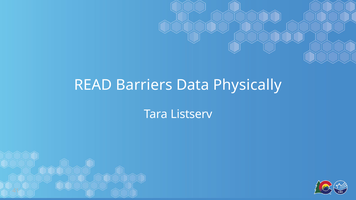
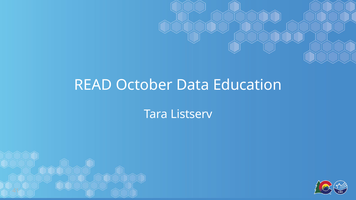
Barriers: Barriers -> October
Physically: Physically -> Education
